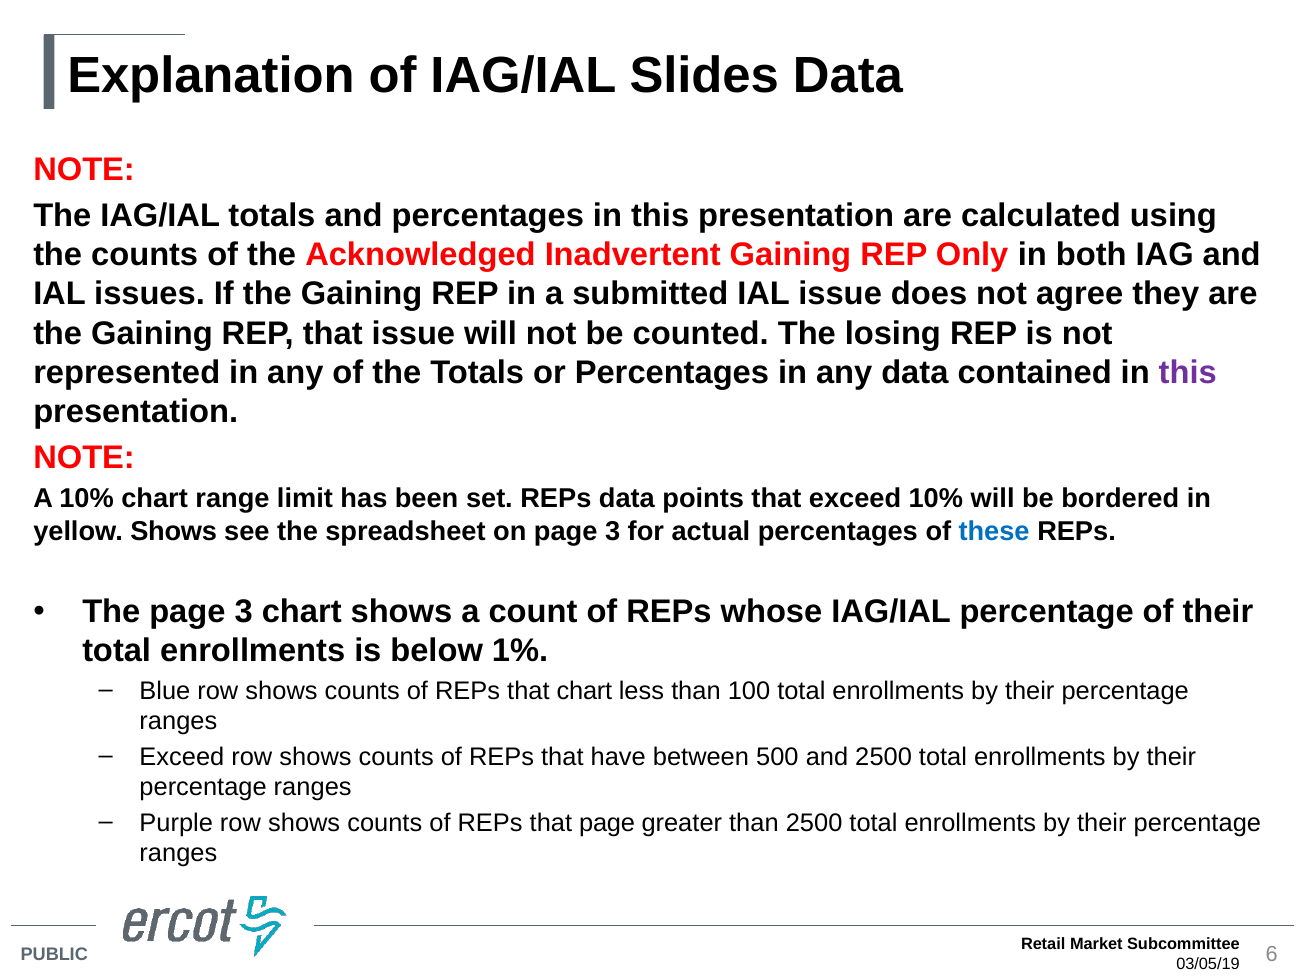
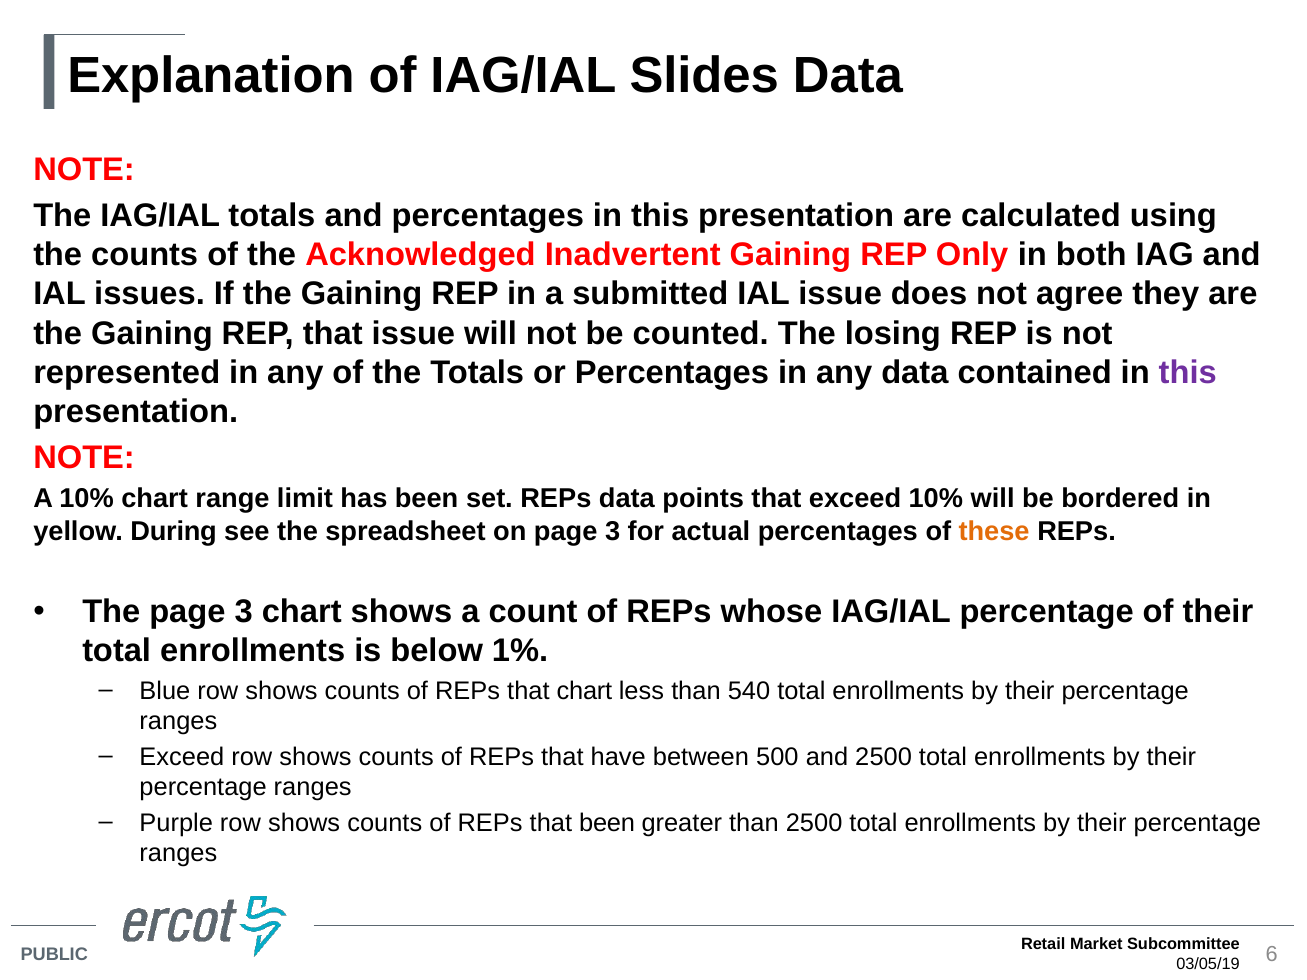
yellow Shows: Shows -> During
these colour: blue -> orange
100: 100 -> 540
that page: page -> been
